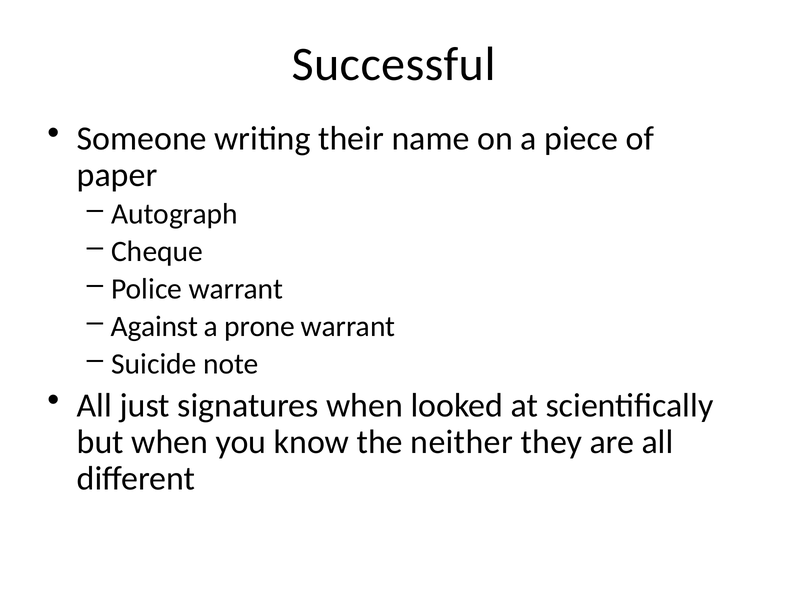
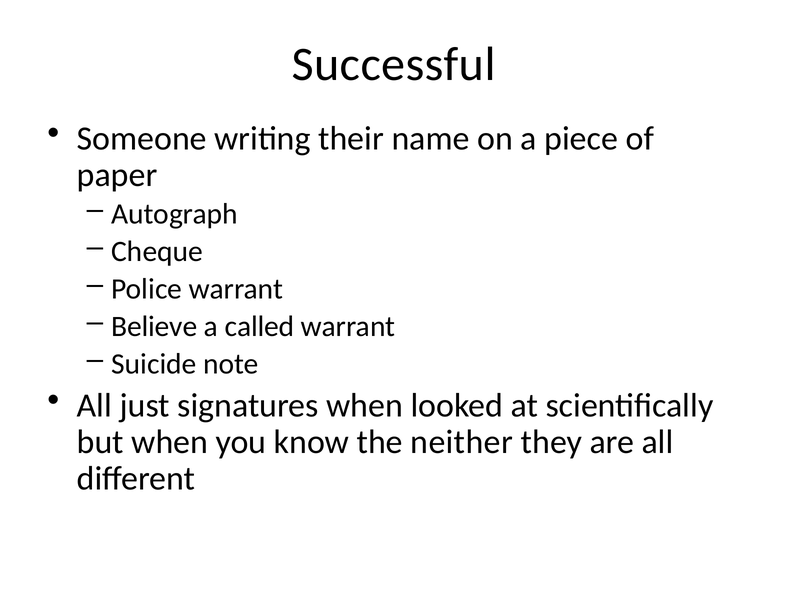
Against: Against -> Believe
prone: prone -> called
